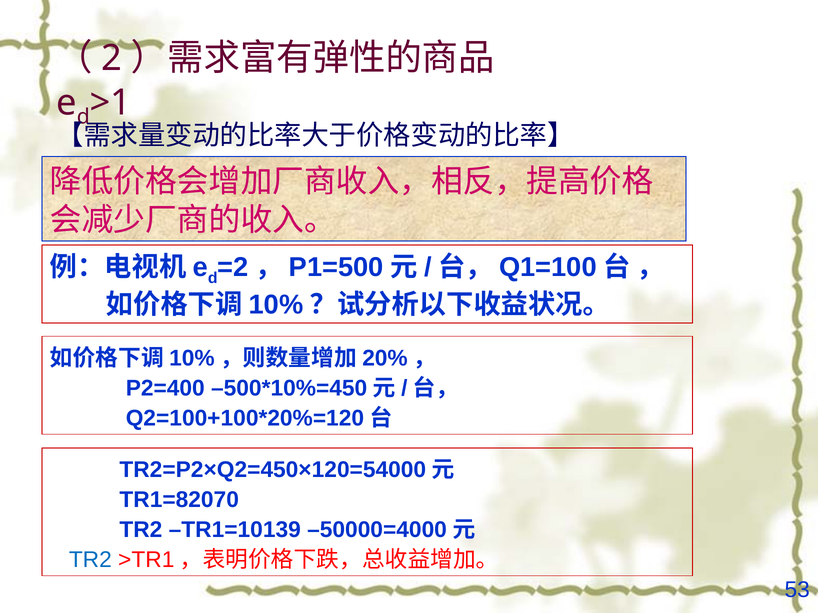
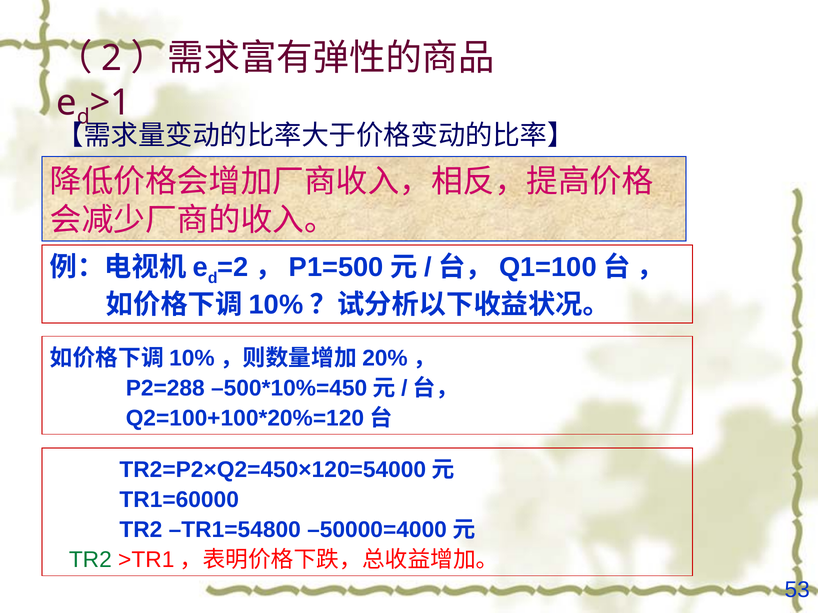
P2=400: P2=400 -> P2=288
TR1=82070: TR1=82070 -> TR1=60000
TR1=10139: TR1=10139 -> TR1=54800
TR2 at (90, 560) colour: blue -> green
